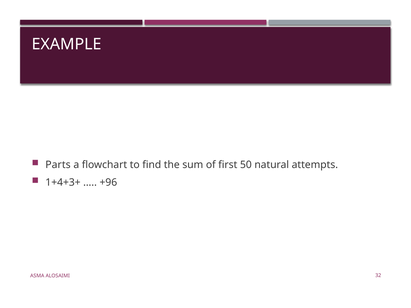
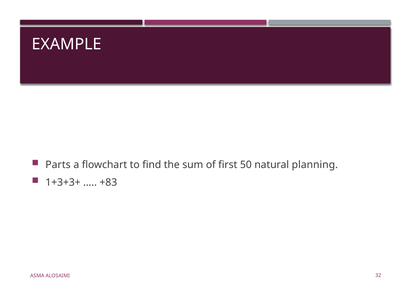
attempts: attempts -> planning
1+4+3+: 1+4+3+ -> 1+3+3+
+96: +96 -> +83
